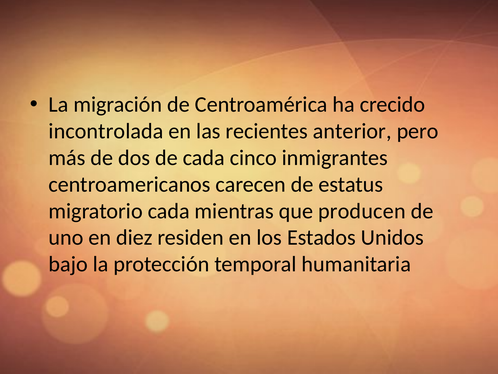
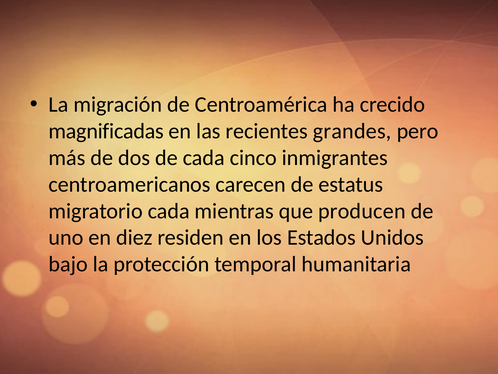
incontrolada: incontrolada -> magnificadas
anterior: anterior -> grandes
